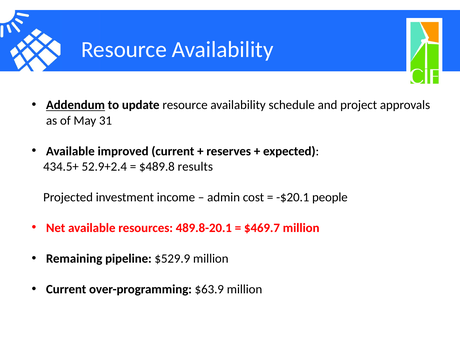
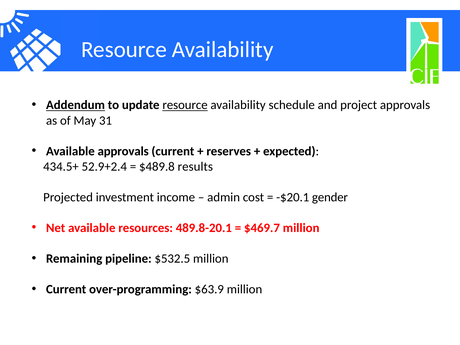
resource at (185, 105) underline: none -> present
Available improved: improved -> approvals
people: people -> gender
$529.9: $529.9 -> $532.5
